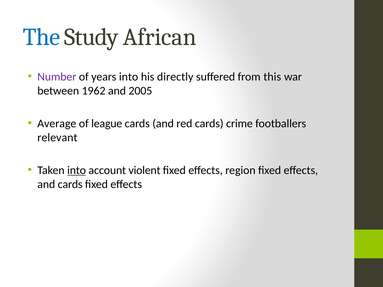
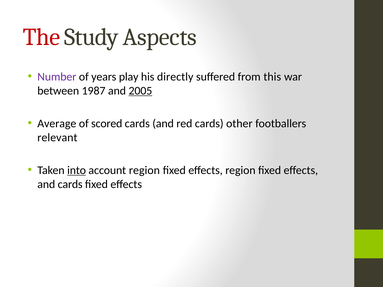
The colour: blue -> red
African: African -> Aspects
years into: into -> play
1962: 1962 -> 1987
2005 underline: none -> present
league: league -> scored
crime: crime -> other
account violent: violent -> region
